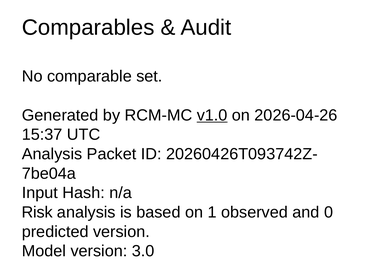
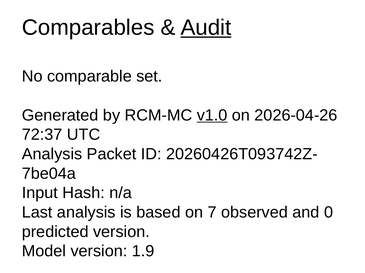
Audit underline: none -> present
15:37: 15:37 -> 72:37
Risk: Risk -> Last
1: 1 -> 7
3.0: 3.0 -> 1.9
